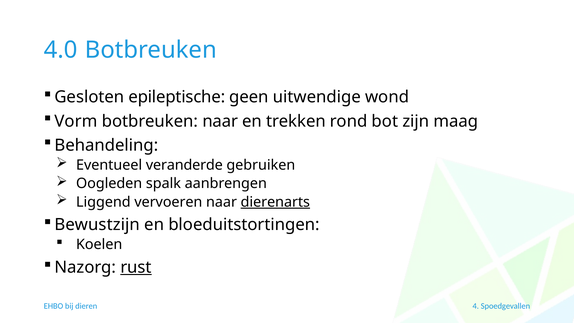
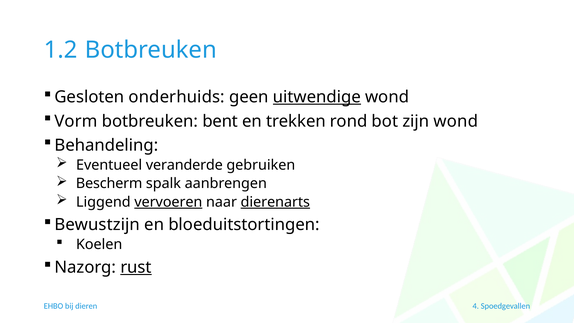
4.0: 4.0 -> 1.2
epileptische: epileptische -> onderhuids
uitwendige underline: none -> present
botbreuken naar: naar -> bent
zijn maag: maag -> wond
Oogleden: Oogleden -> Bescherm
vervoeren underline: none -> present
